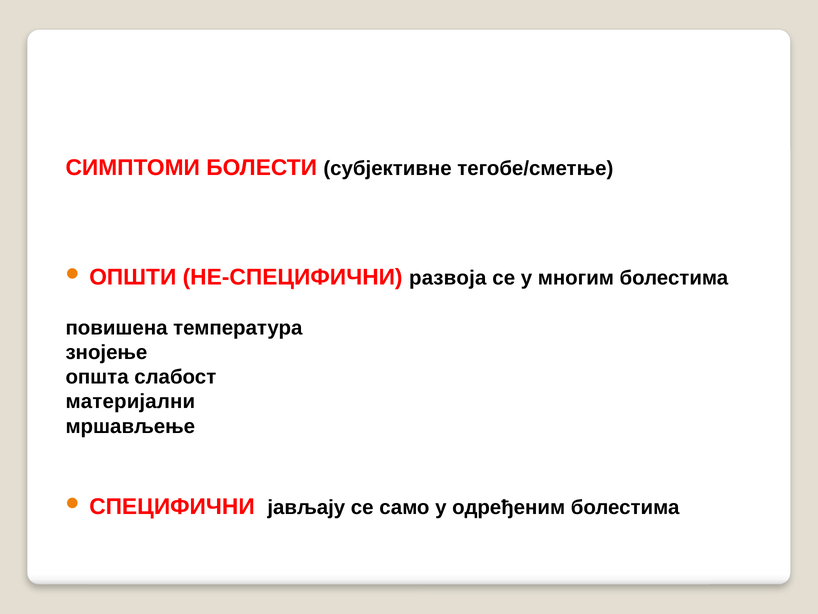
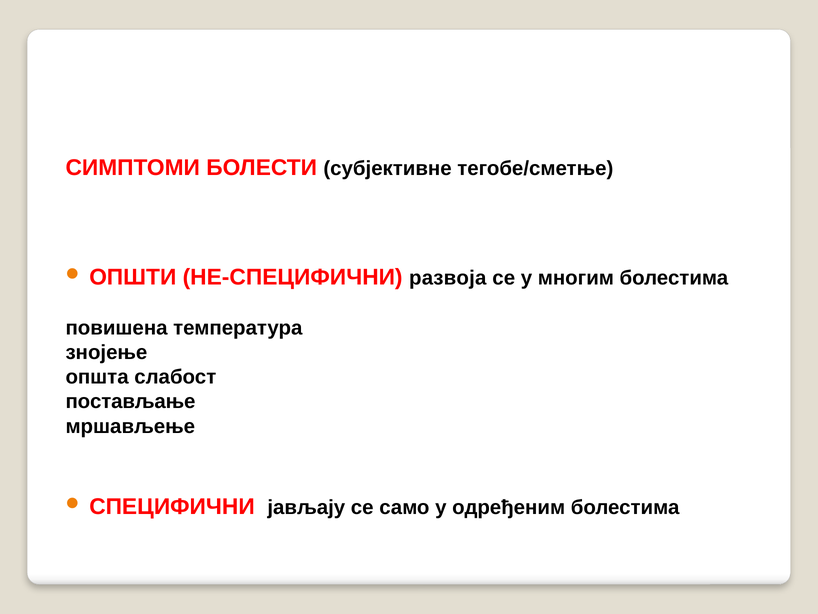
материјални: материјални -> постављање
